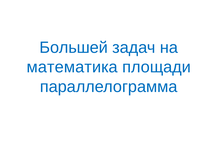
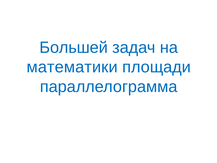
математика: математика -> математики
